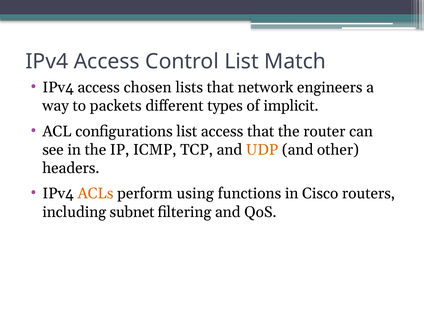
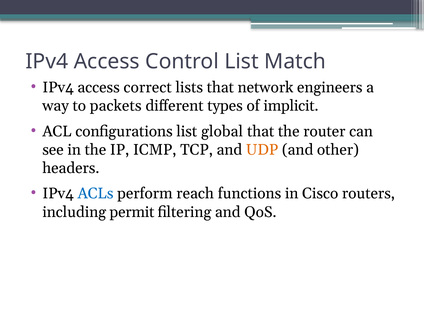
chosen: chosen -> correct
list access: access -> global
ACLs colour: orange -> blue
using: using -> reach
subnet: subnet -> permit
